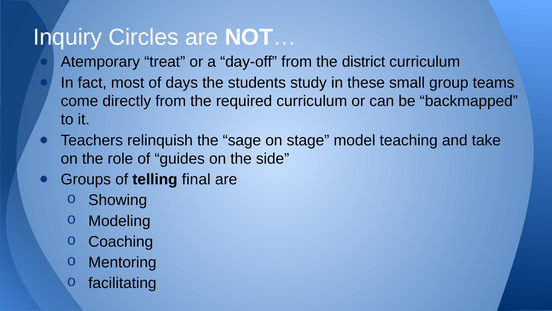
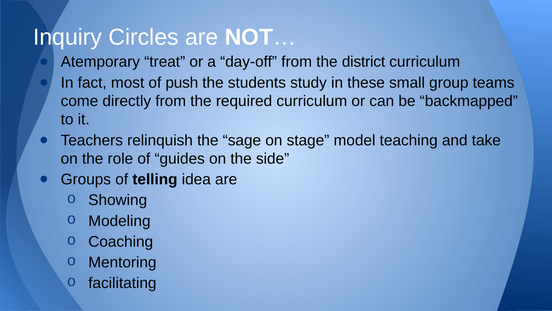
days: days -> push
final: final -> idea
